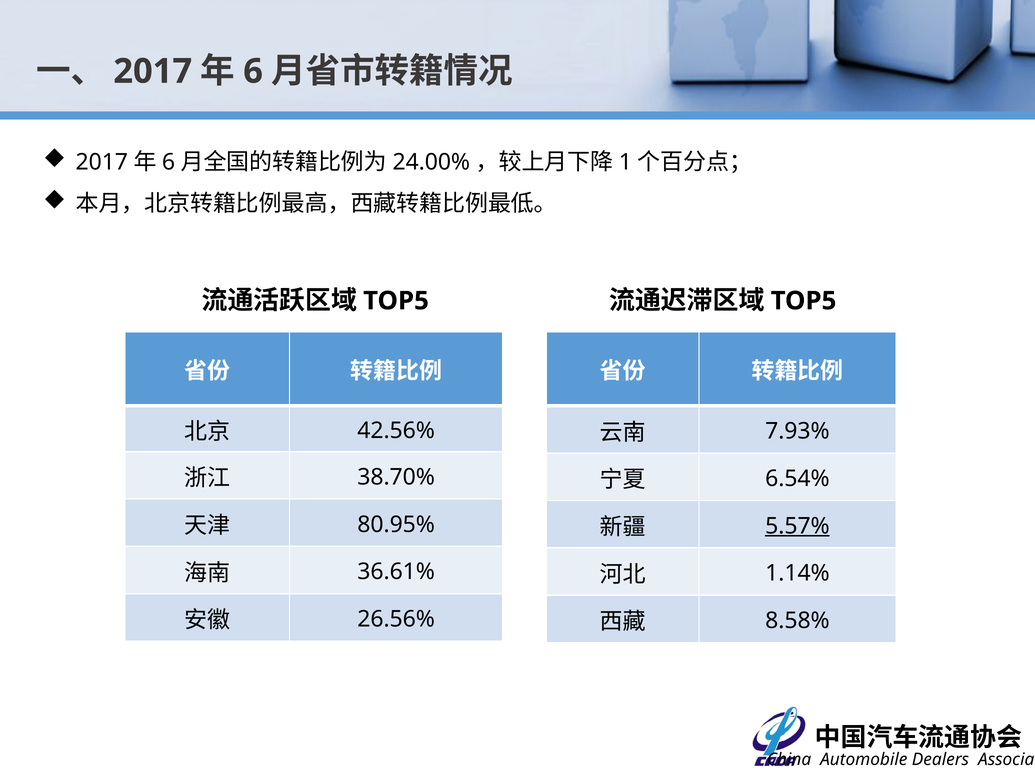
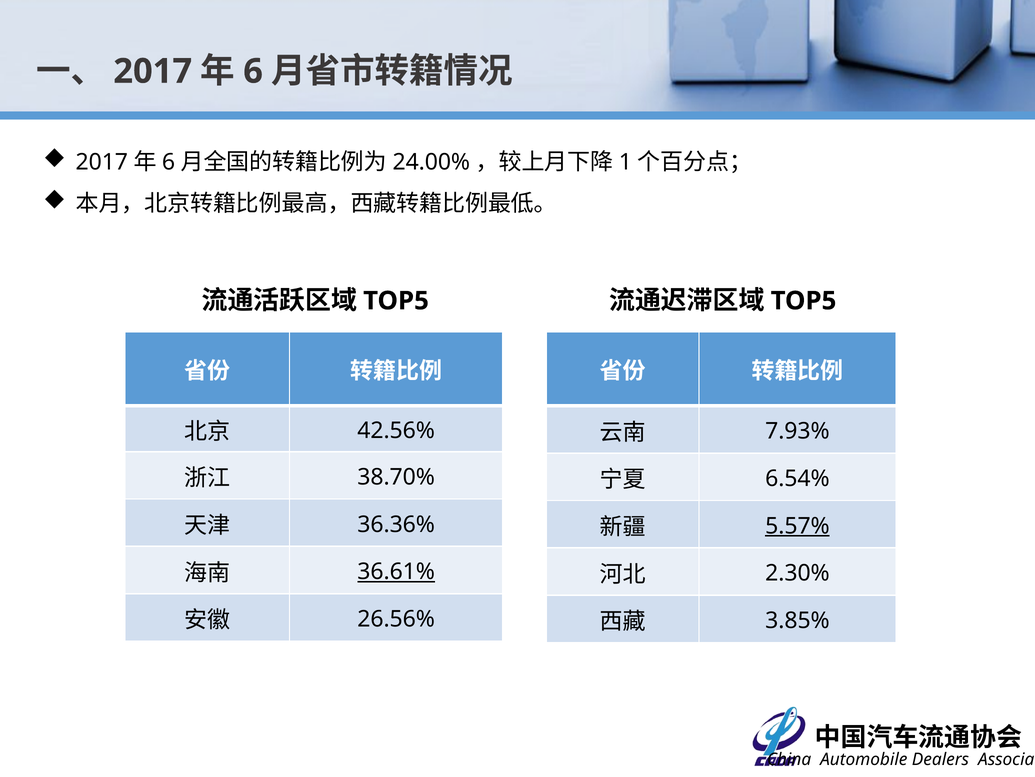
80.95%: 80.95% -> 36.36%
36.61% underline: none -> present
1.14%: 1.14% -> 2.30%
8.58%: 8.58% -> 3.85%
